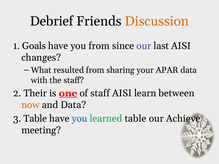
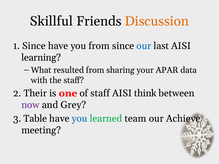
Debrief: Debrief -> Skillful
1 Goals: Goals -> Since
our at (144, 46) colour: purple -> blue
changes: changes -> learning
one underline: present -> none
learn: learn -> think
now colour: orange -> purple
and Data: Data -> Grey
learned table: table -> team
